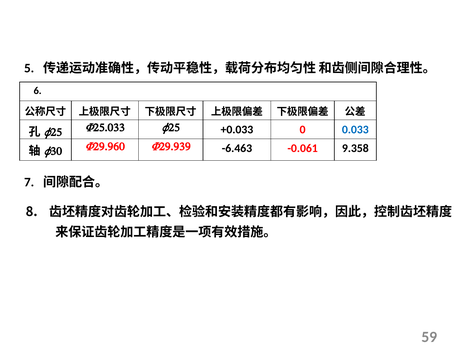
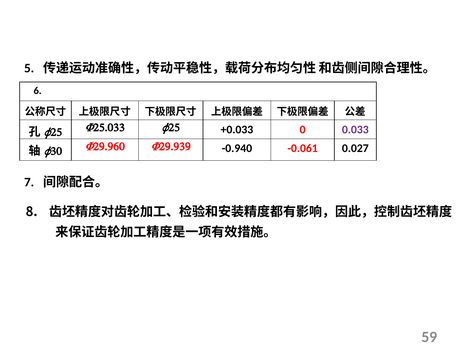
0.033 colour: blue -> purple
-6.463: -6.463 -> -0.940
9.358: 9.358 -> 0.027
